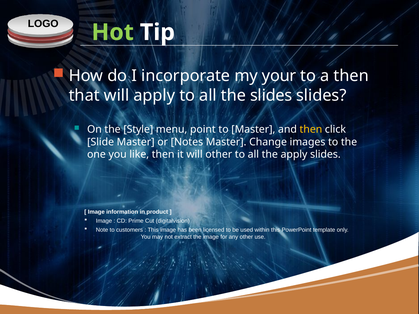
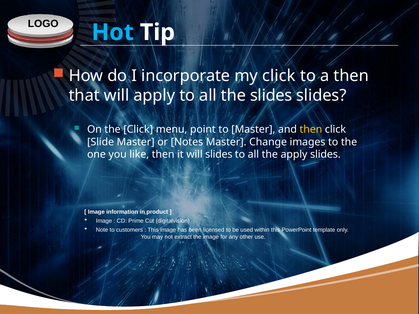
Hot colour: light green -> light blue
my your: your -> click
the Style: Style -> Click
will other: other -> slides
